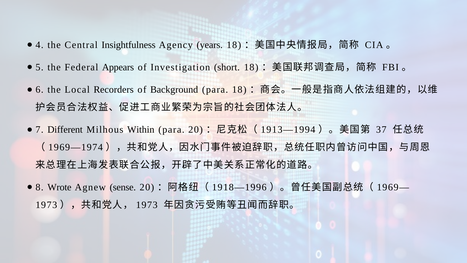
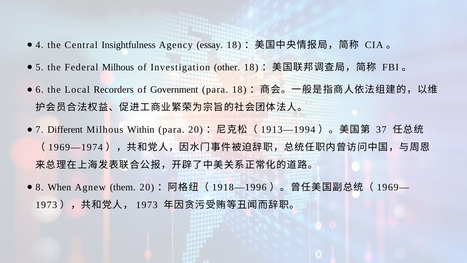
years: years -> essay
Federal Appears: Appears -> Milhous
short: short -> other
Background: Background -> Government
Wrote: Wrote -> When
sense: sense -> them
